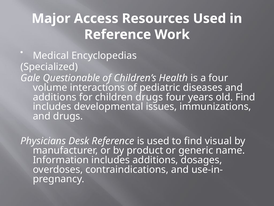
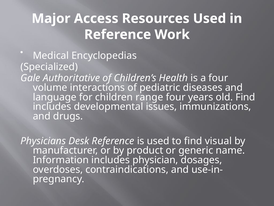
Questionable: Questionable -> Authoritative
additions at (55, 97): additions -> language
children drugs: drugs -> range
includes additions: additions -> physician
